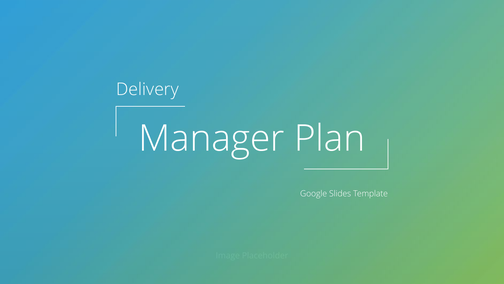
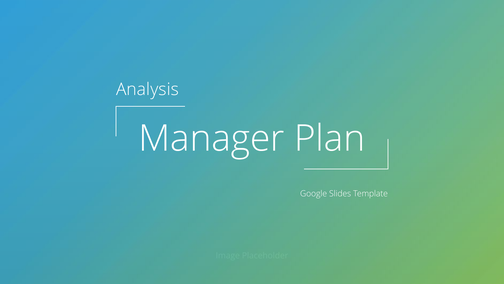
Delivery: Delivery -> Analysis
